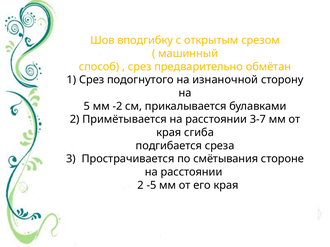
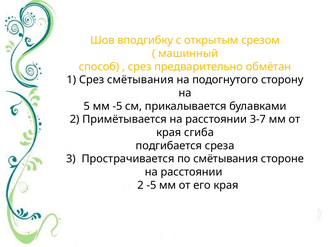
Срез подогнутого: подогнутого -> смётывания
изнаночной: изнаночной -> подогнутого
мм -2: -2 -> -5
